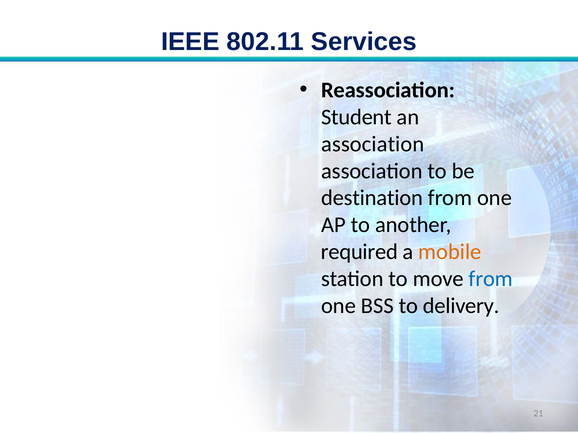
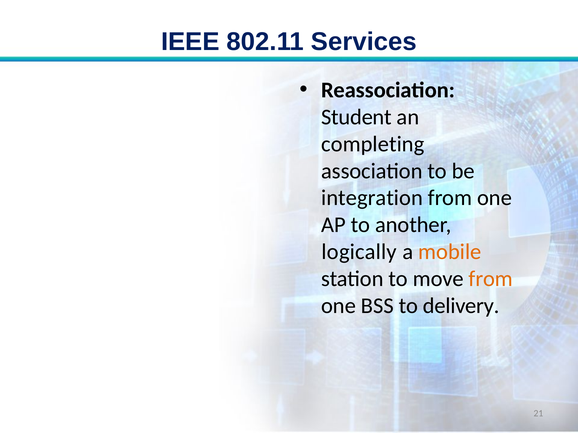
association at (373, 144): association -> completing
destination: destination -> integration
required: required -> logically
from at (491, 279) colour: blue -> orange
